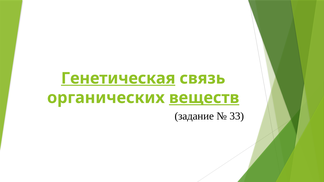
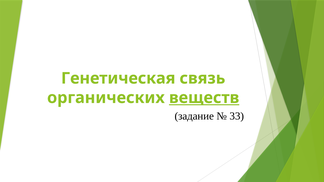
Генетическая underline: present -> none
